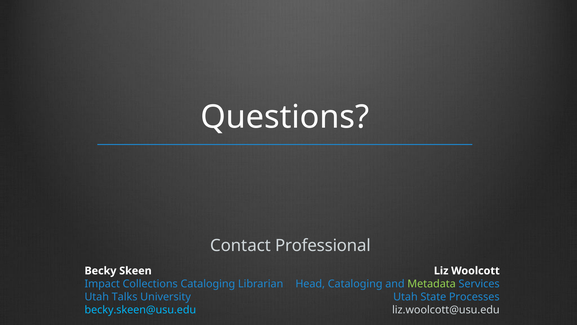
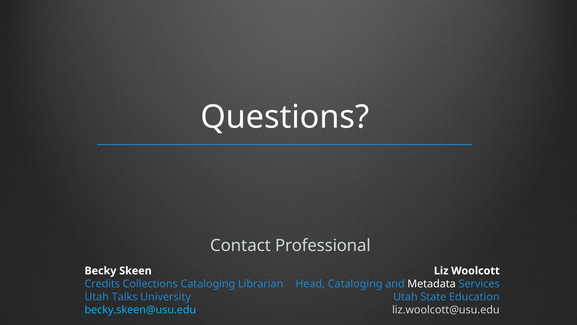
Impact: Impact -> Credits
Metadata colour: light green -> white
Processes: Processes -> Education
